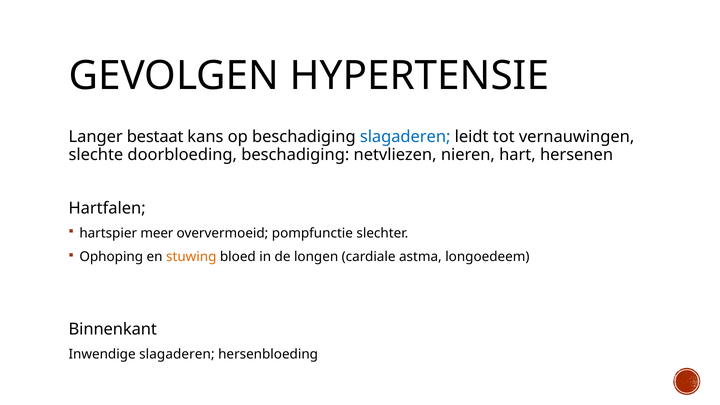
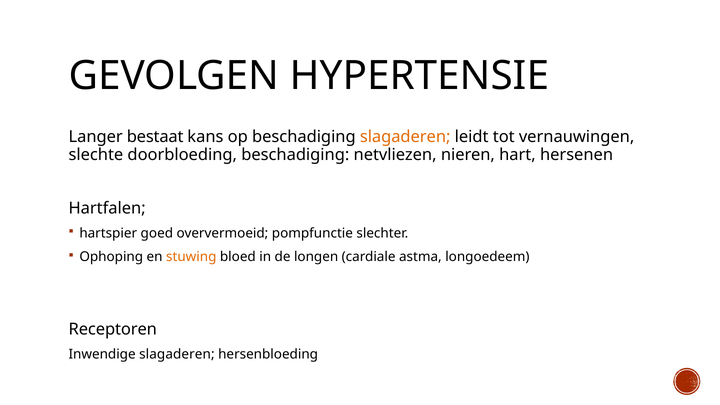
slagaderen at (405, 137) colour: blue -> orange
meer: meer -> goed
Binnenkant: Binnenkant -> Receptoren
